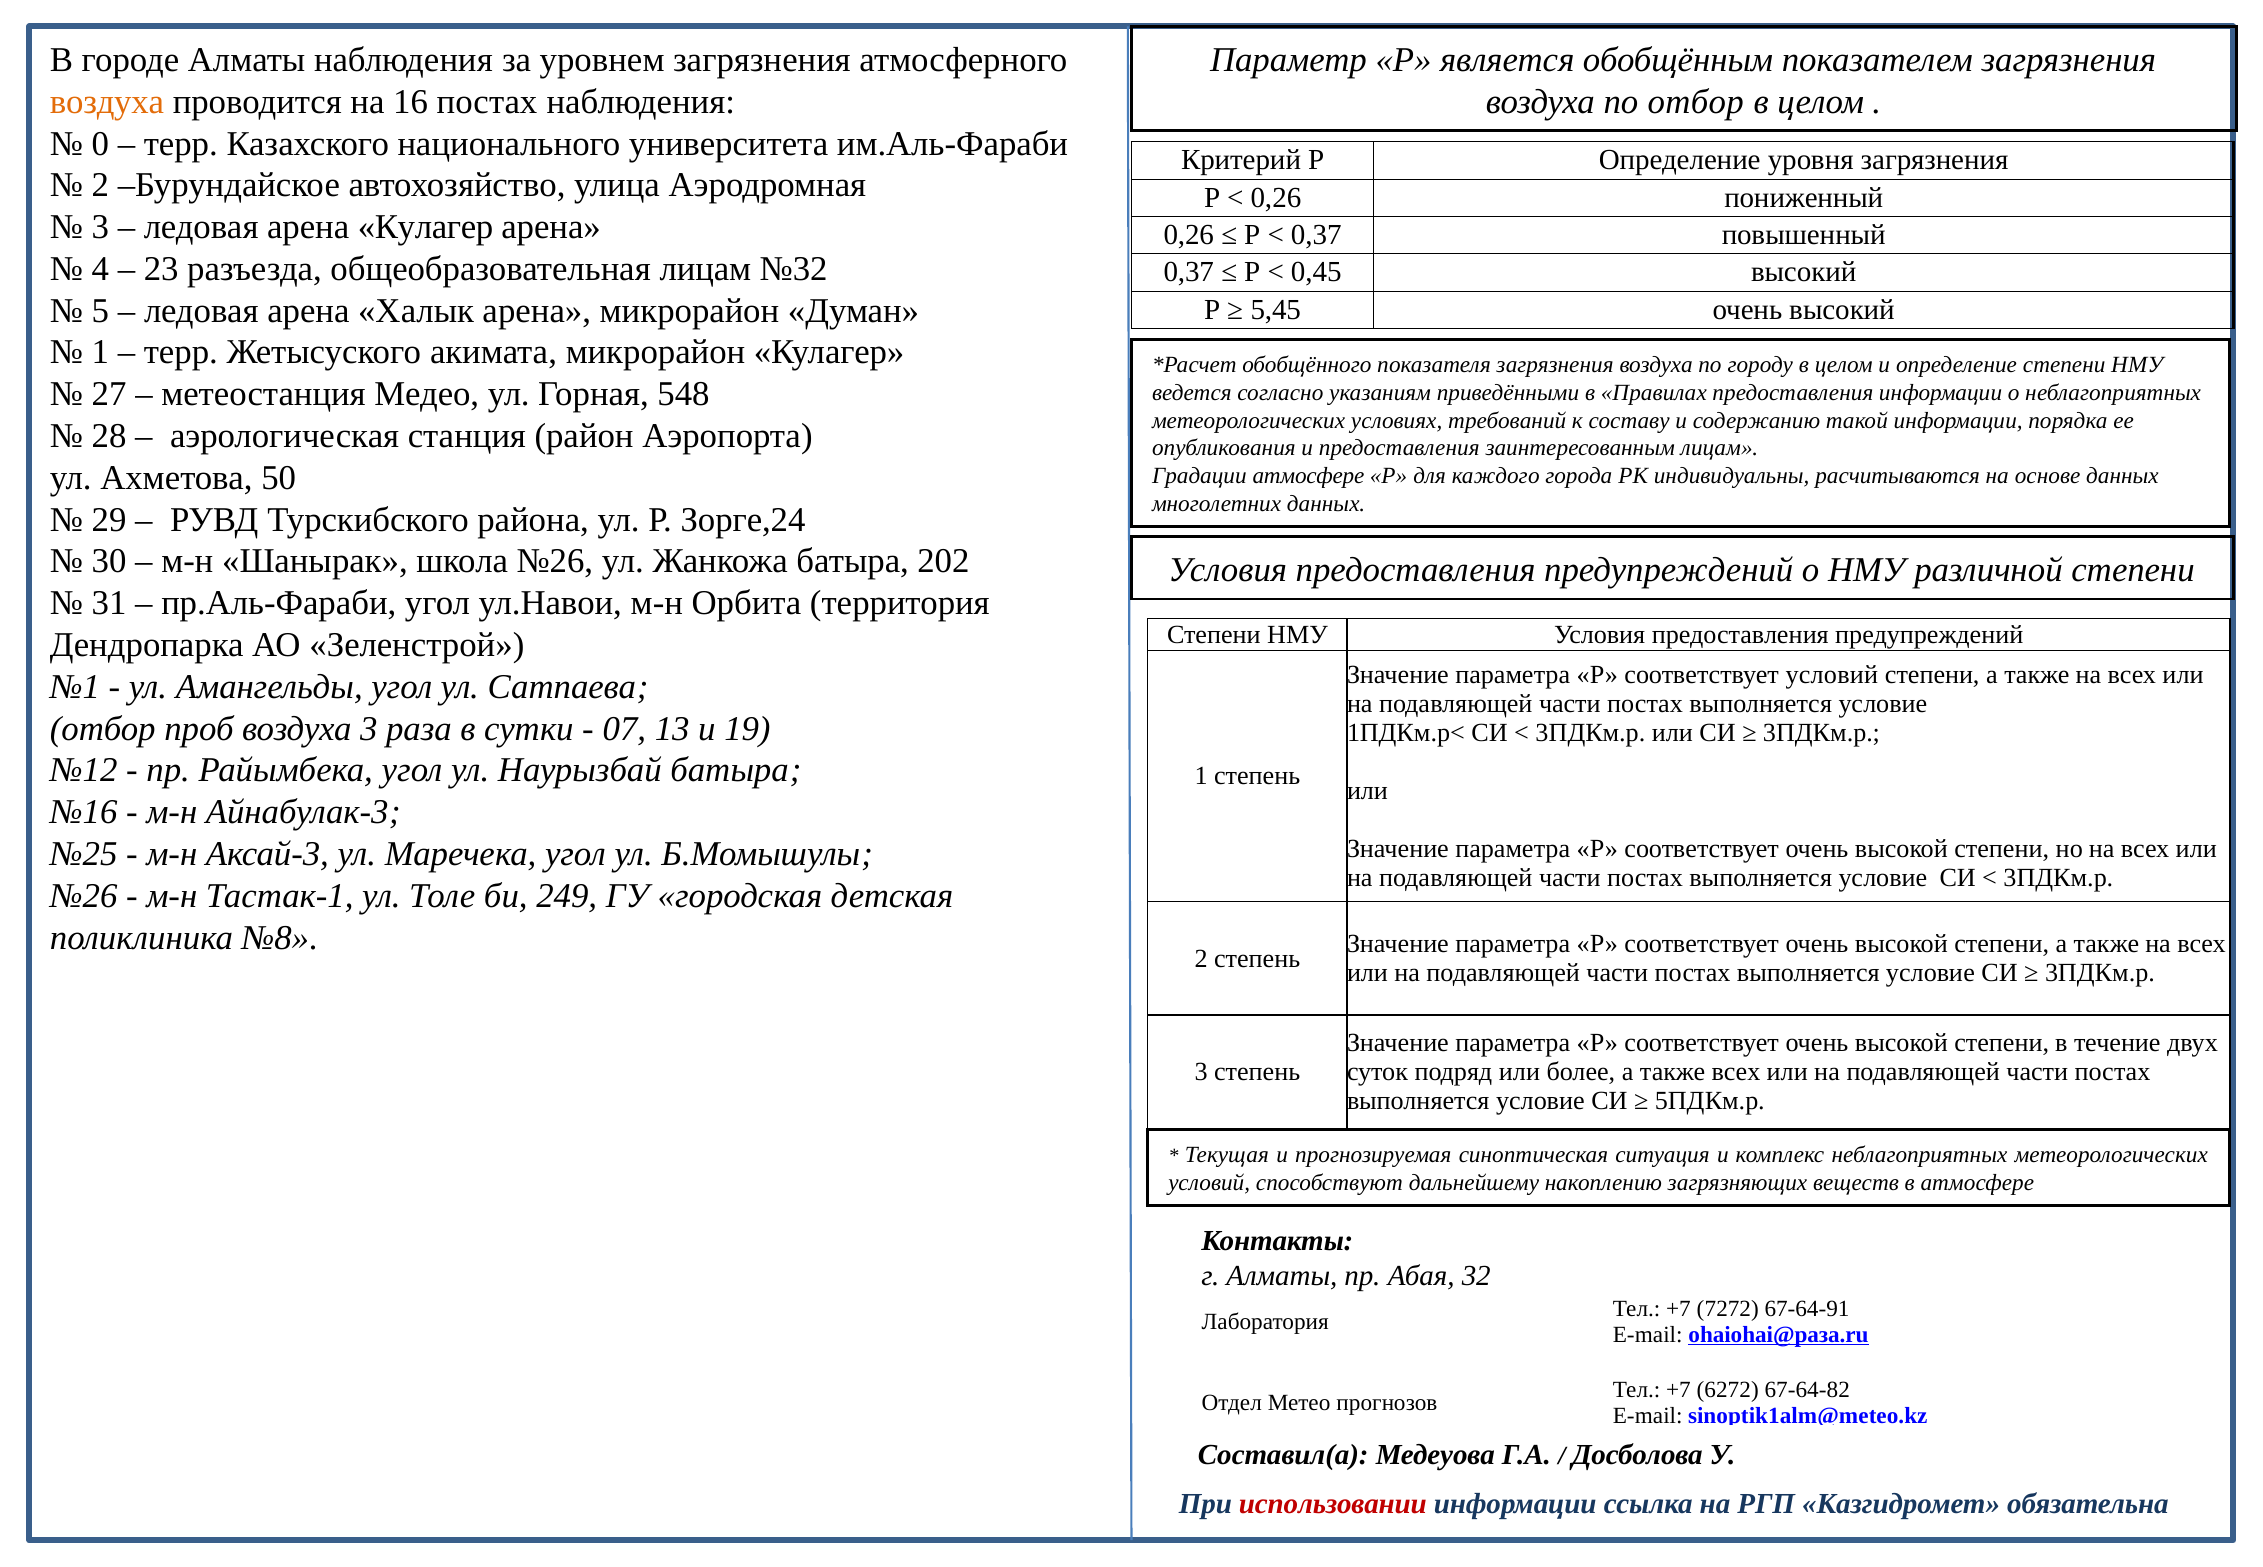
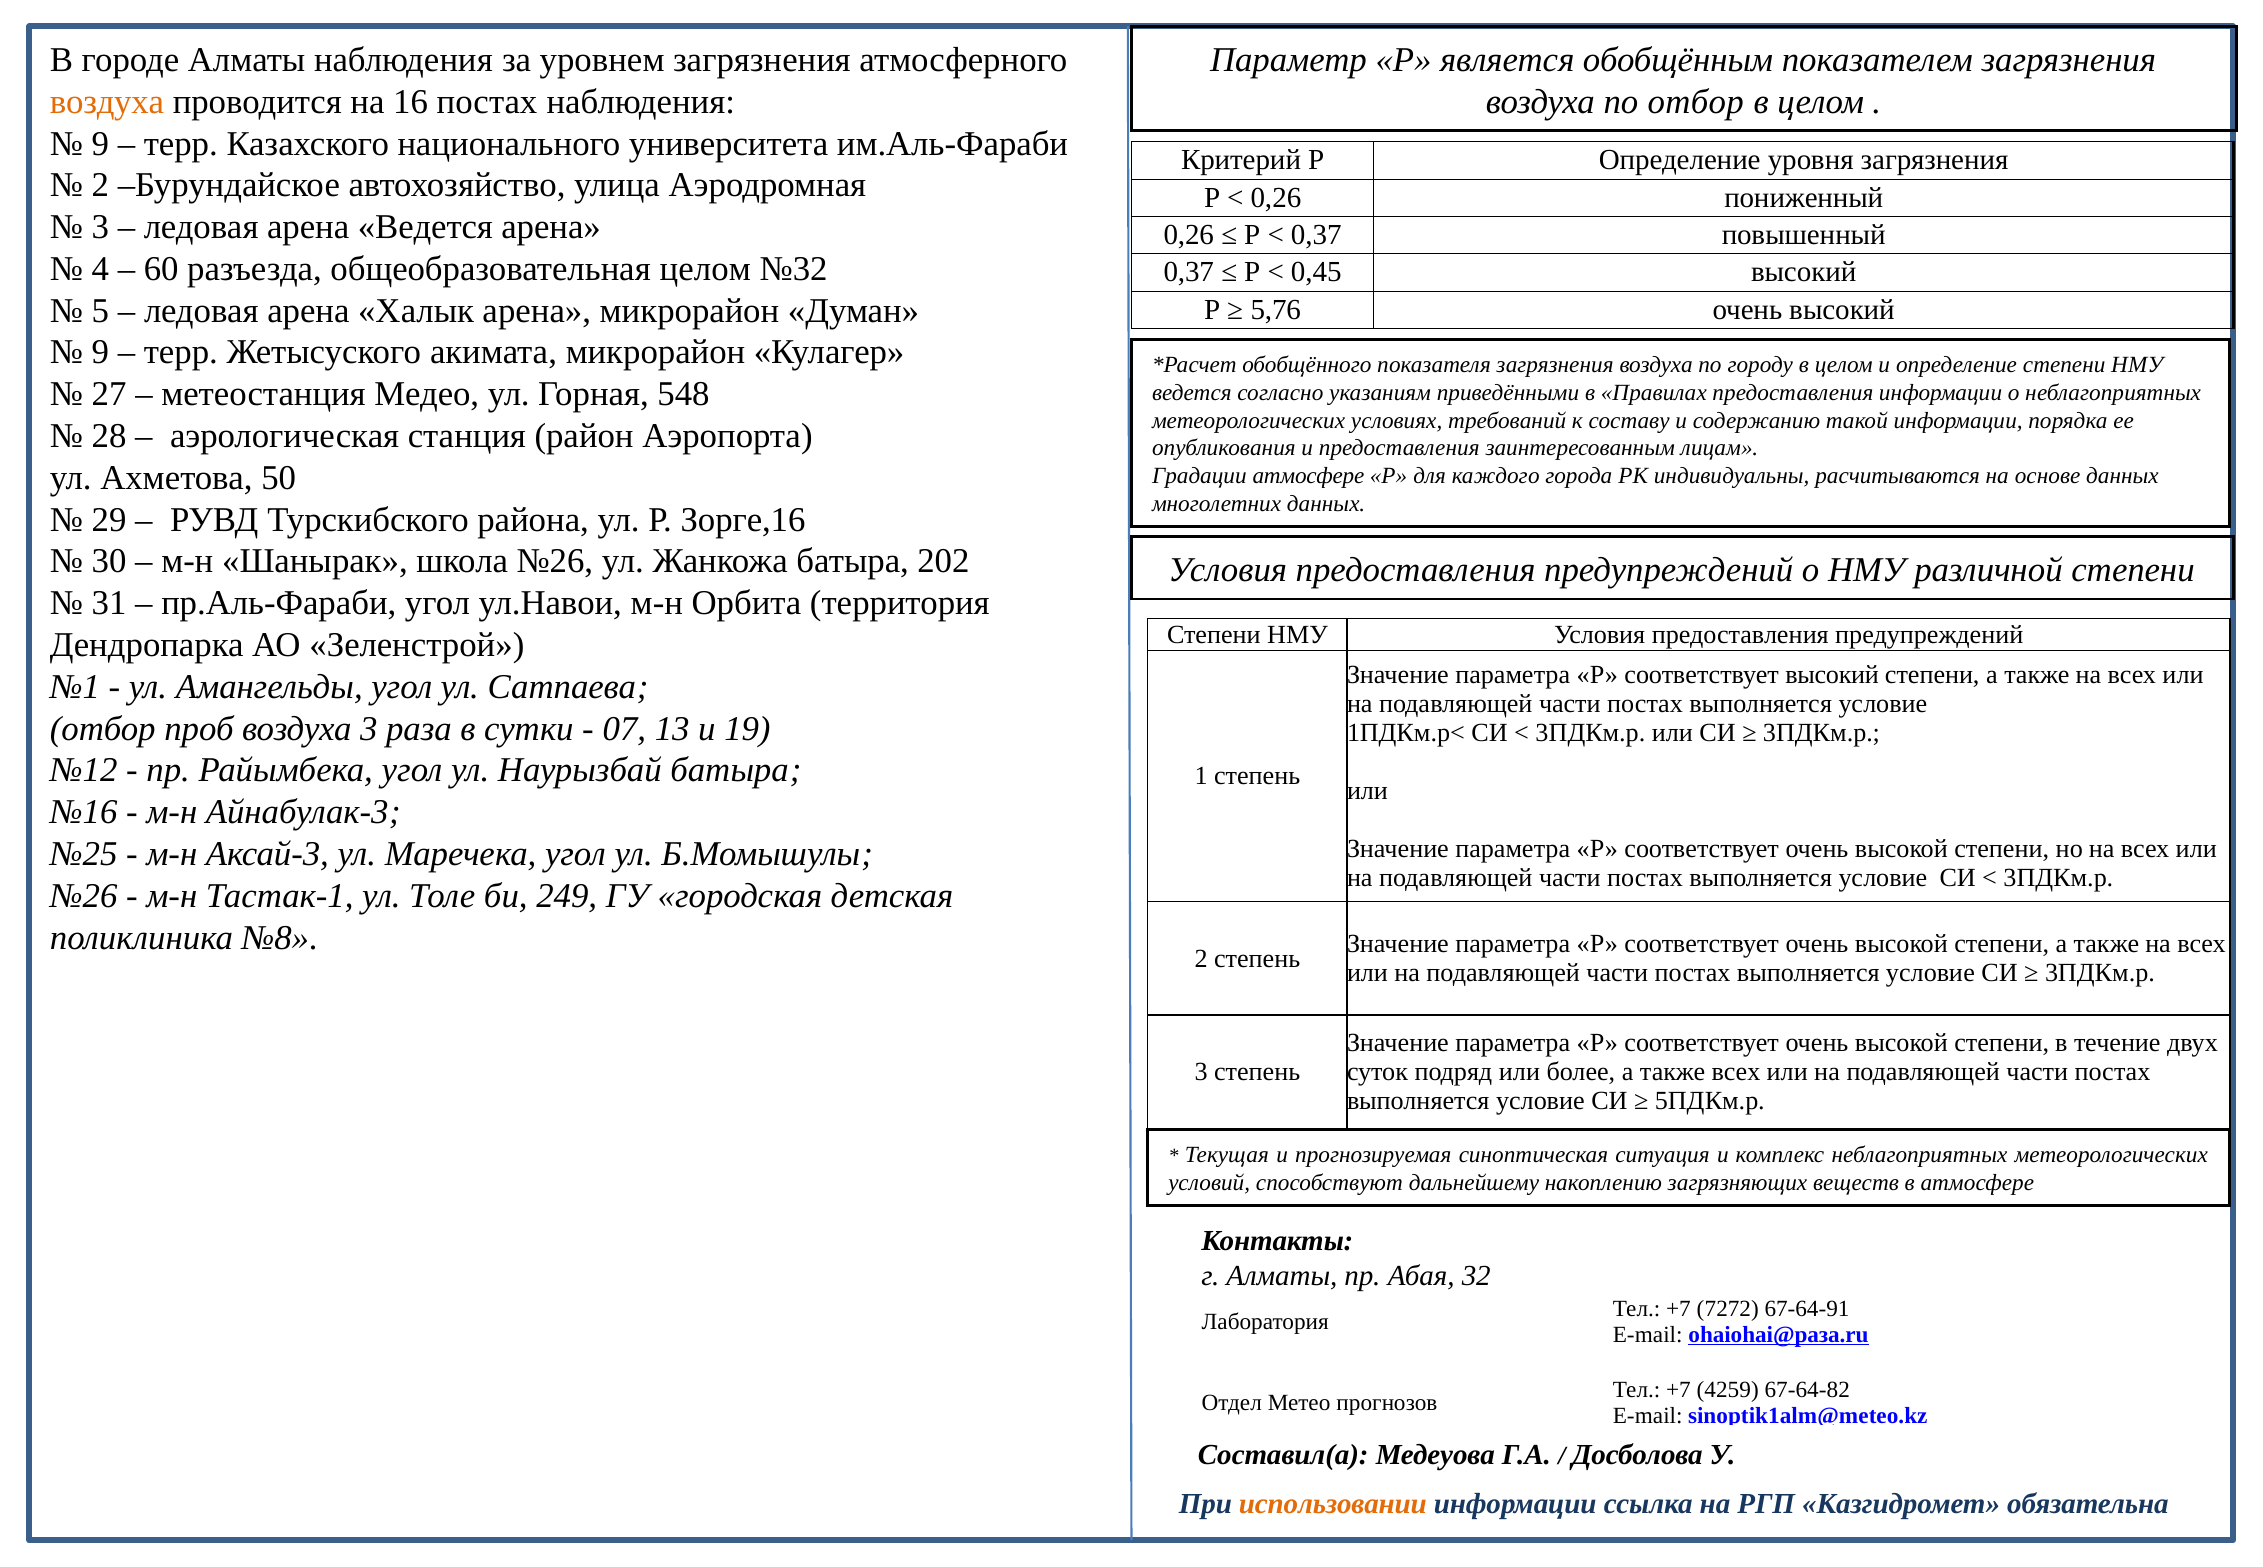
0 at (100, 144): 0 -> 9
арена Кулагер: Кулагер -> Ведется
23: 23 -> 60
общеобразовательная лицам: лицам -> целом
5,45: 5,45 -> 5,76
1 at (100, 352): 1 -> 9
Зорге,24: Зорге,24 -> Зорге,16
соответствует условий: условий -> высокий
6272: 6272 -> 4259
использовании colour: red -> orange
